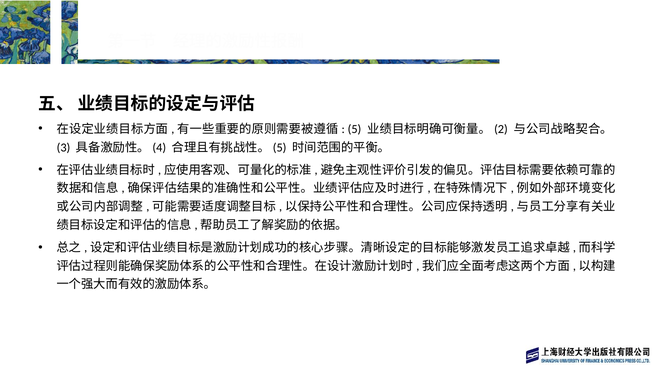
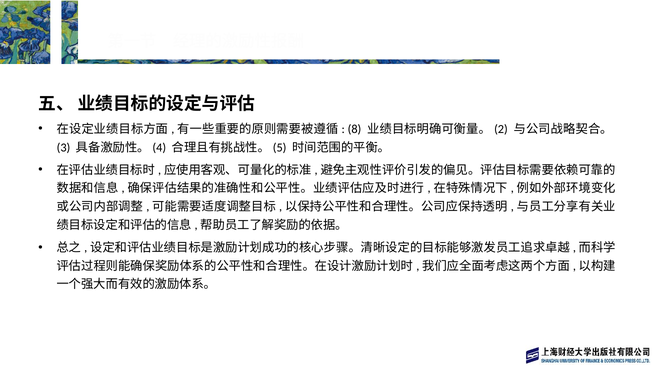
5: 5 -> 8
